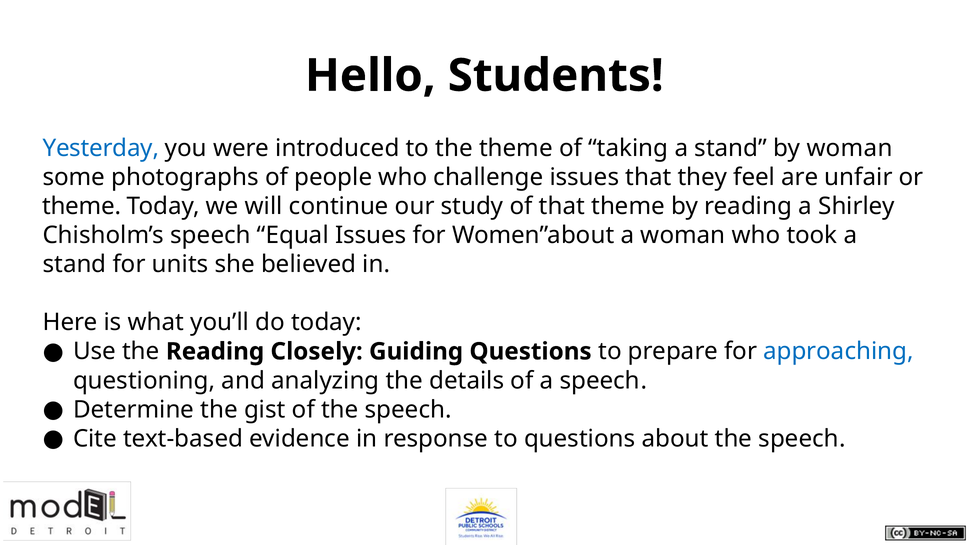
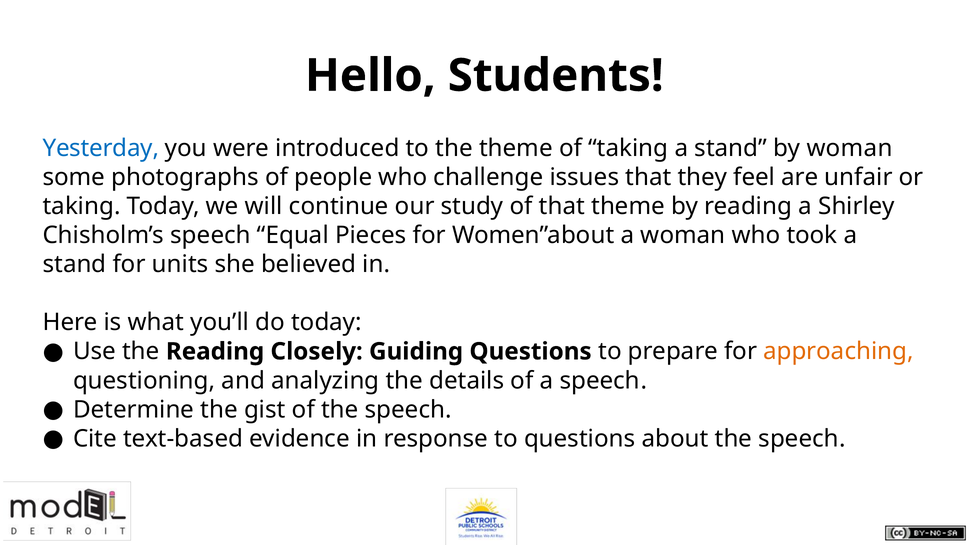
theme at (82, 206): theme -> taking
Equal Issues: Issues -> Pieces
approaching colour: blue -> orange
